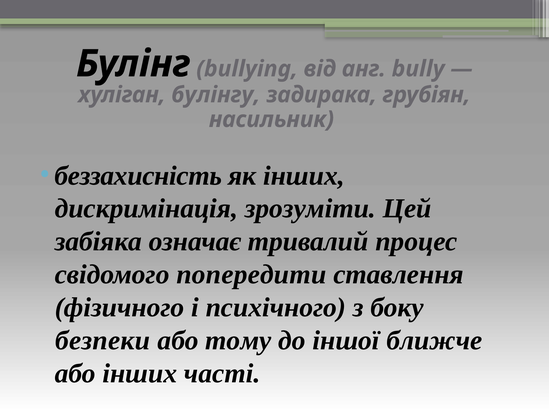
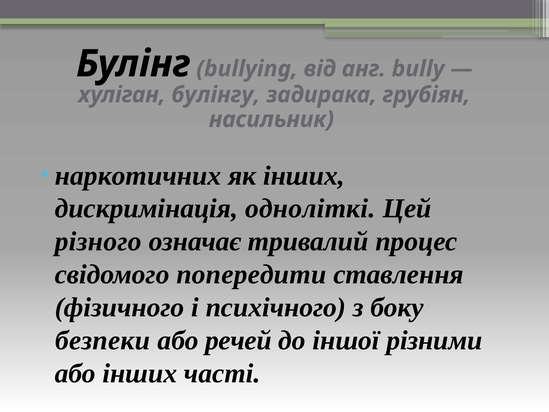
беззахисність: беззахисність -> наркотичних
зрозуміти: зрозуміти -> одноліткі
забіяка: забіяка -> різного
тому: тому -> речей
ближче: ближче -> різними
